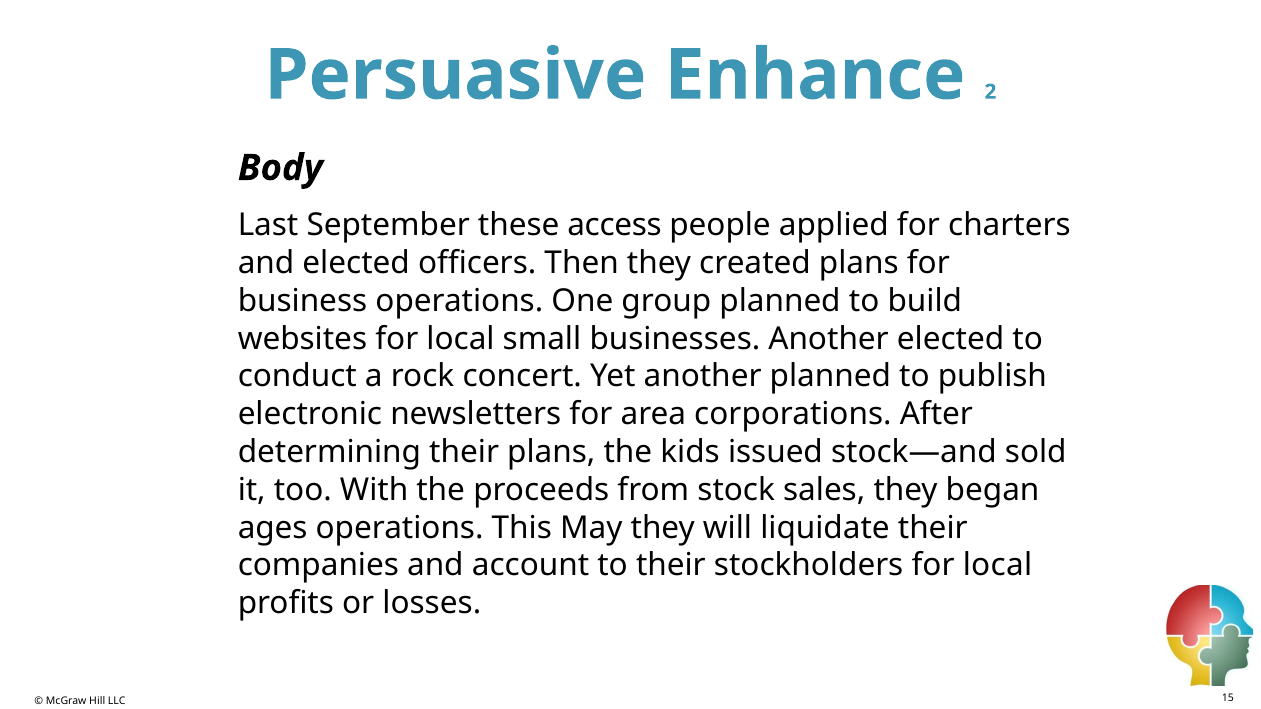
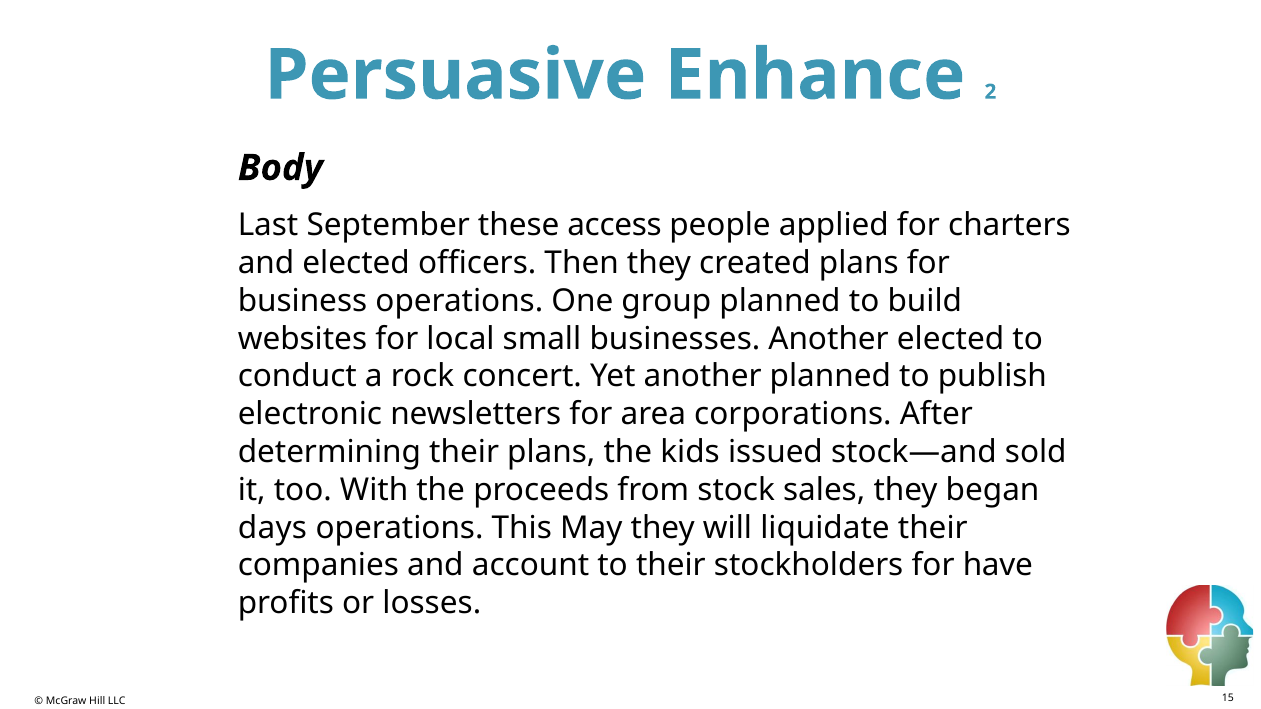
ages: ages -> days
stockholders for local: local -> have
